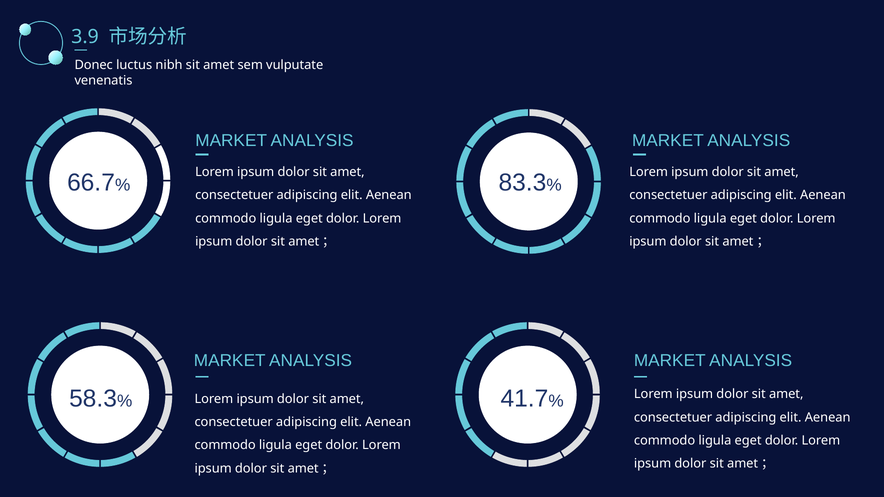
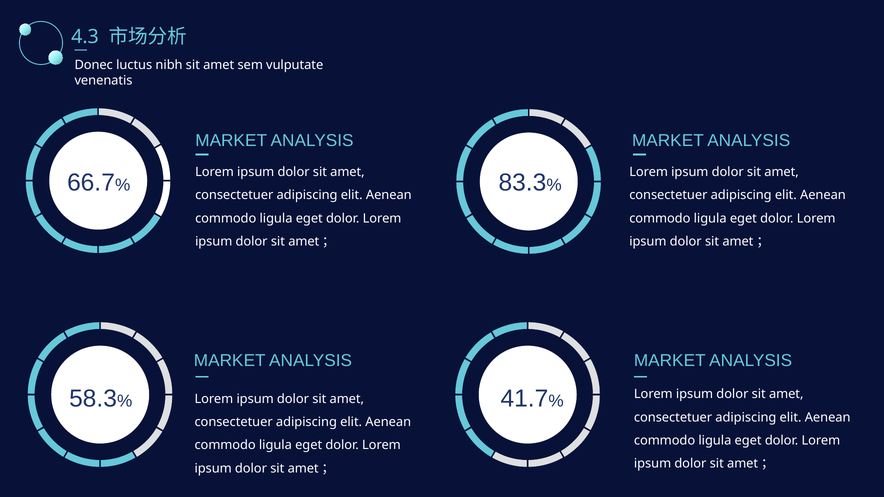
3.9: 3.9 -> 4.3
